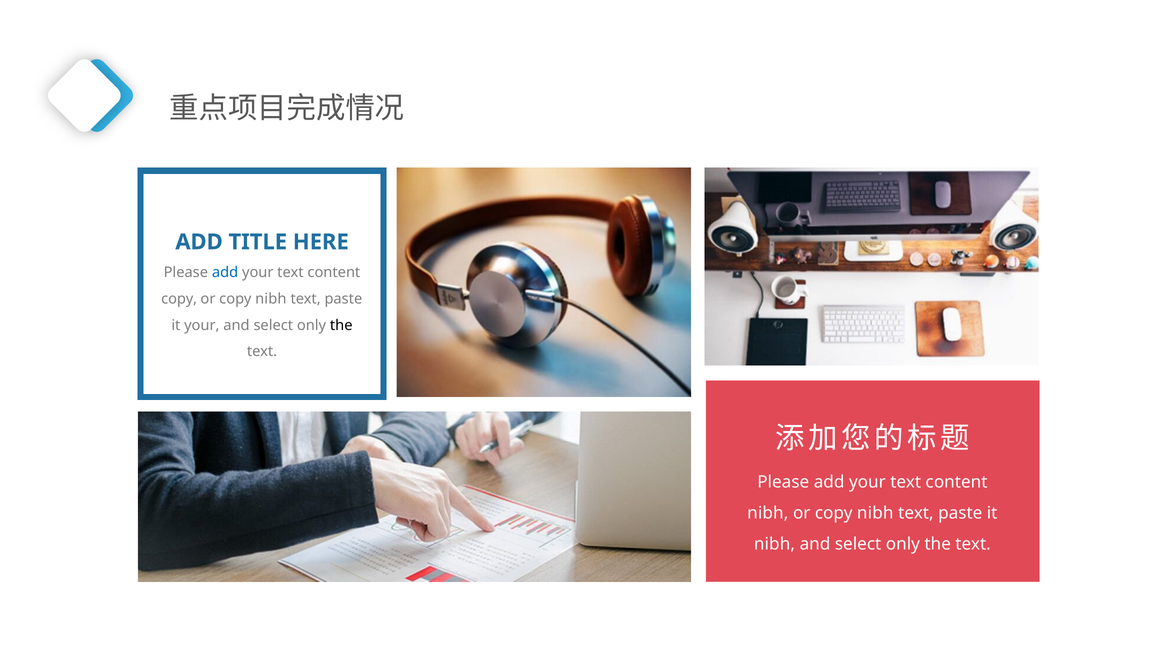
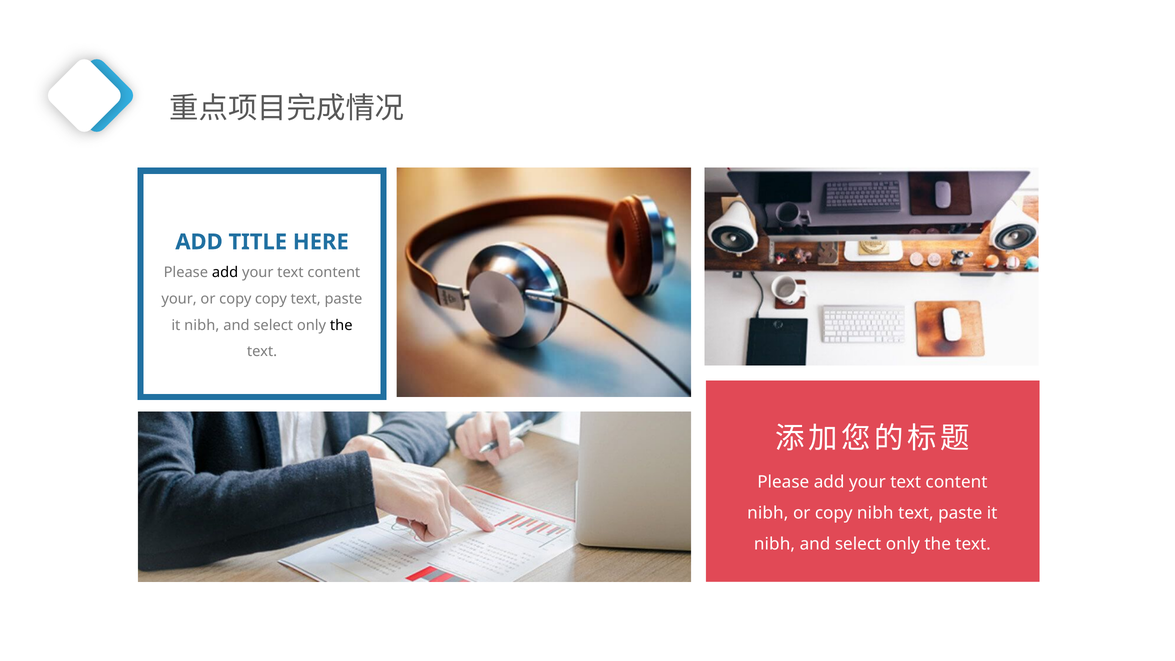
add at (225, 272) colour: blue -> black
copy at (179, 299): copy -> your
nibh at (271, 299): nibh -> copy
your at (202, 325): your -> nibh
